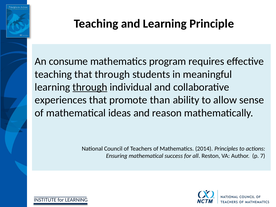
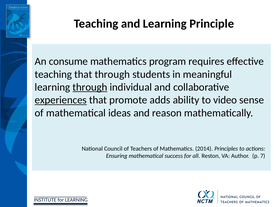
experiences underline: none -> present
than: than -> adds
allow: allow -> video
